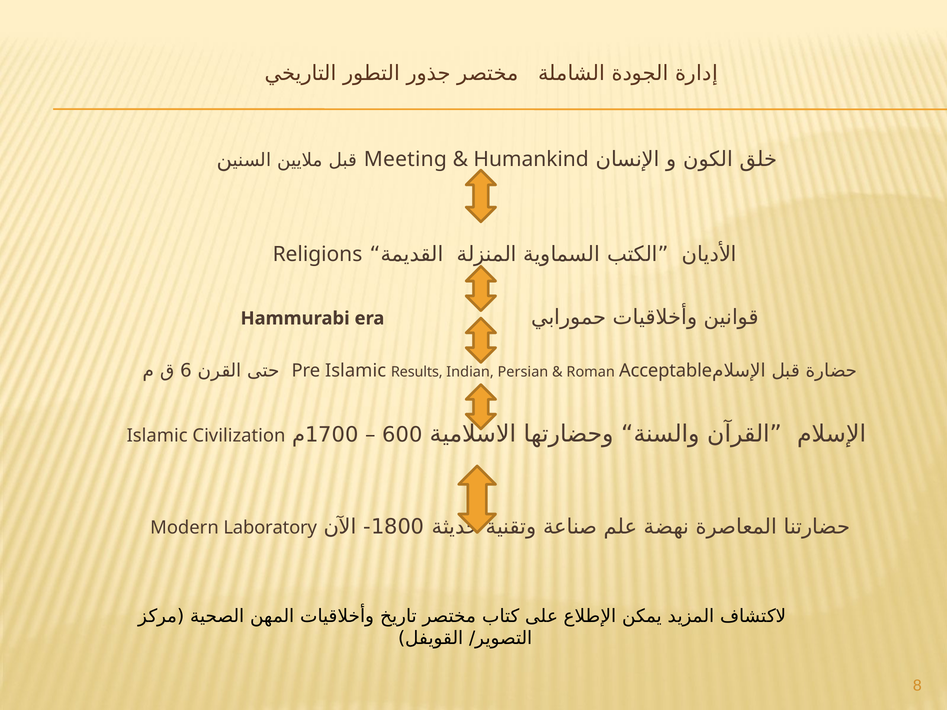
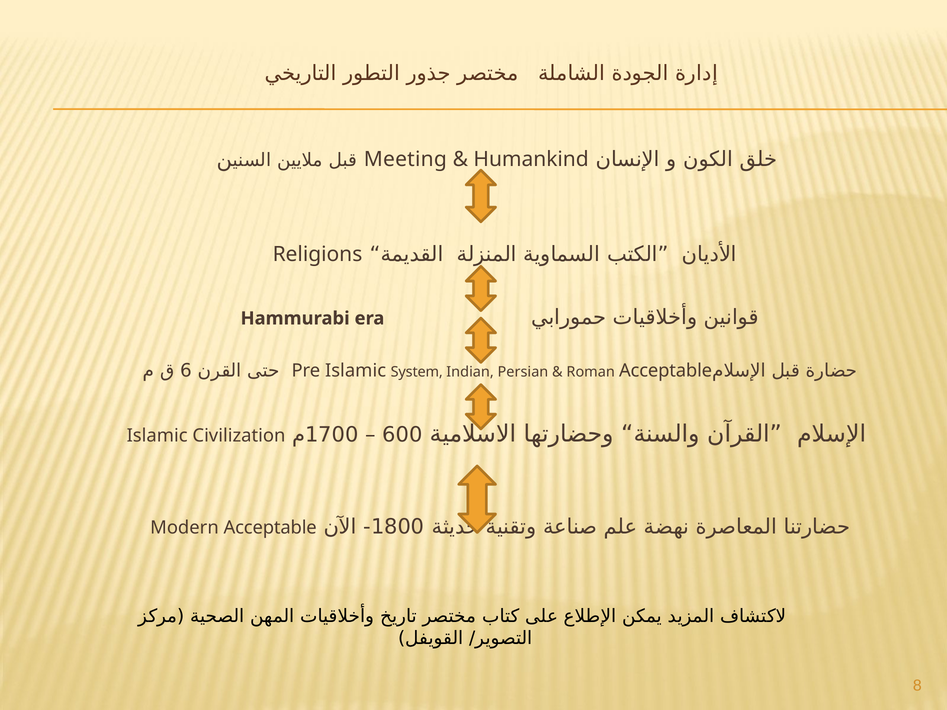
Results: Results -> System
Modern Laboratory: Laboratory -> Acceptable
